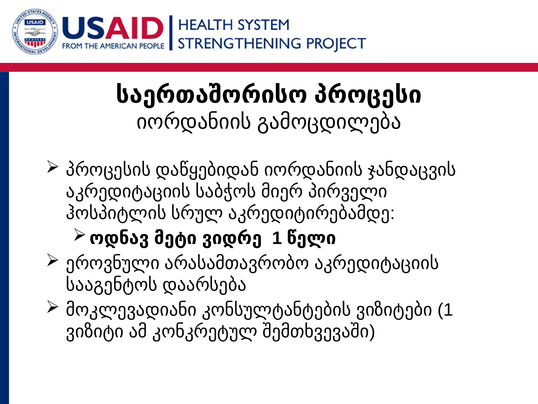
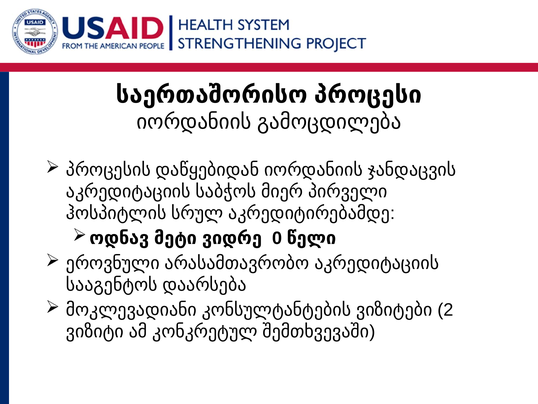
1 at (277, 238): 1 -> 0
1 at (446, 310): 1 -> 2
